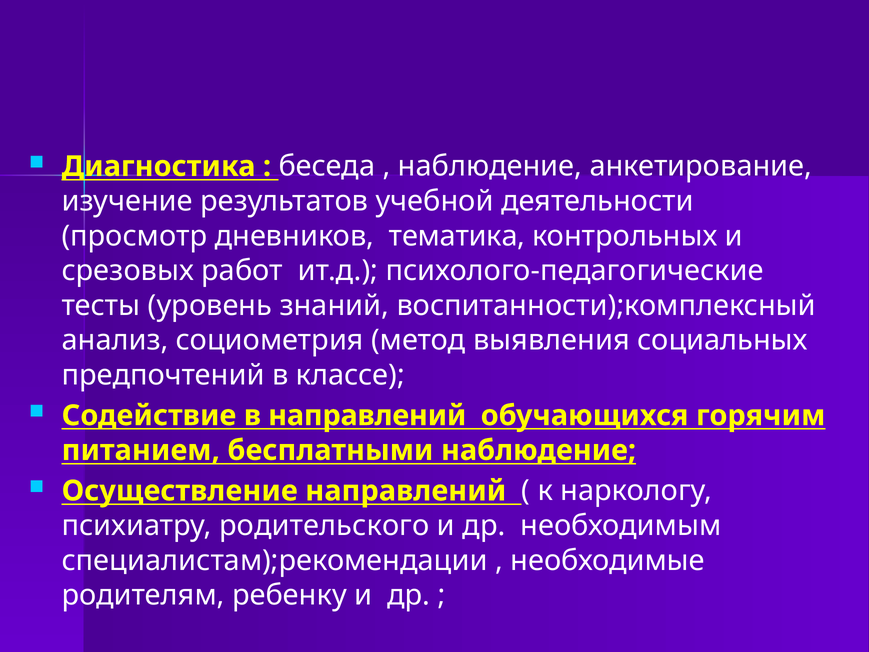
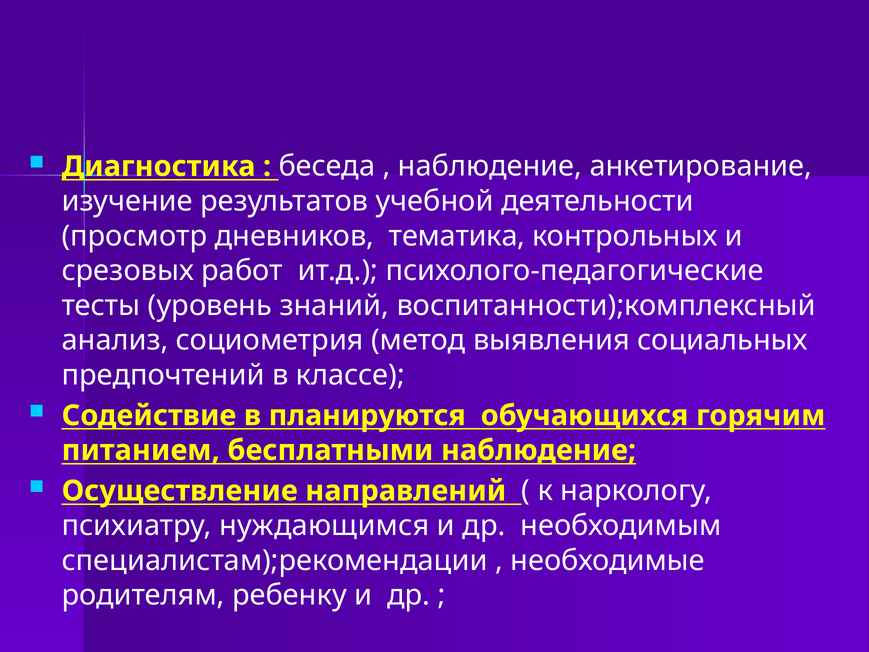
в направлений: направлений -> планируются
родительского: родительского -> нуждающимся
